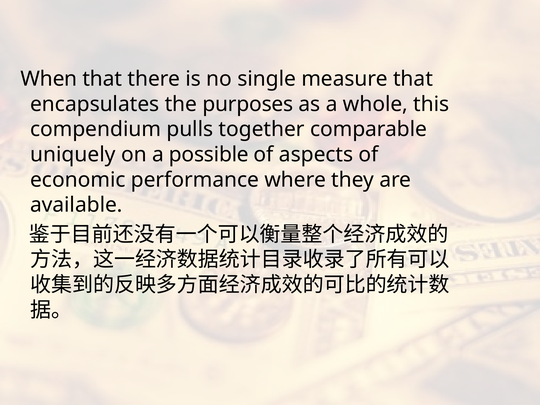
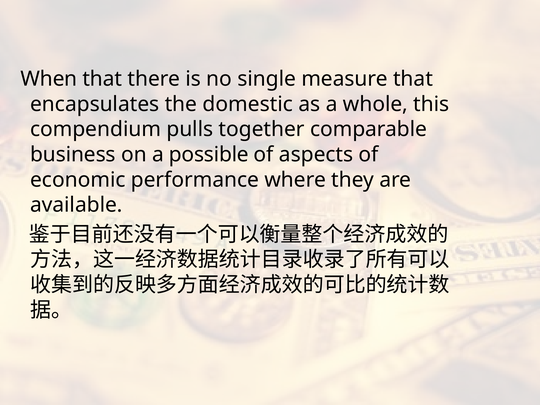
purposes: purposes -> domestic
uniquely: uniquely -> business
